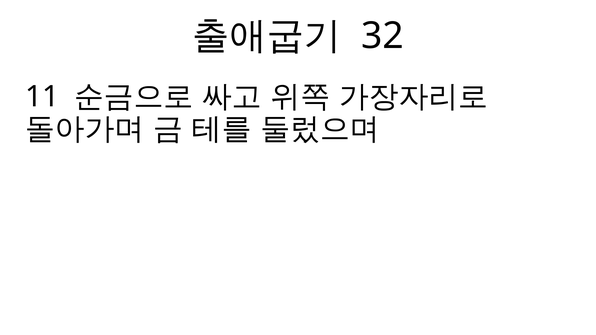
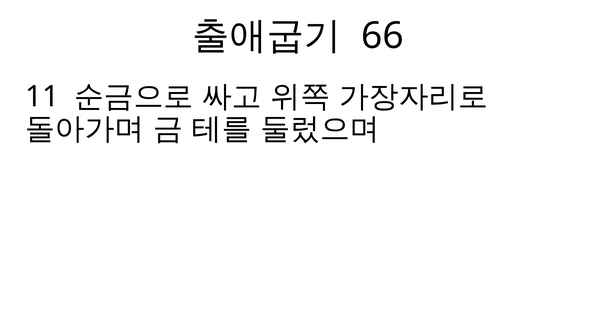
32: 32 -> 66
